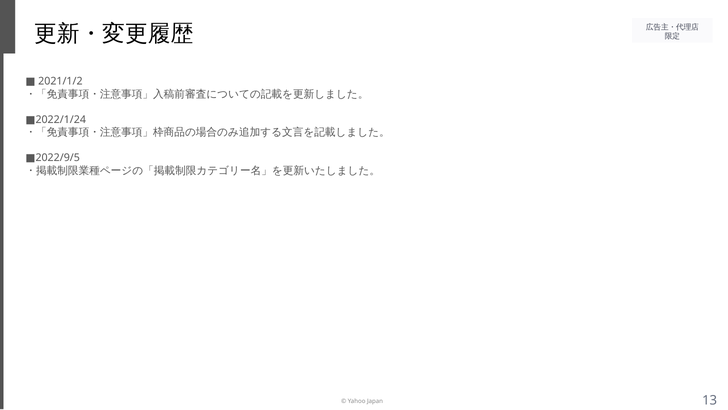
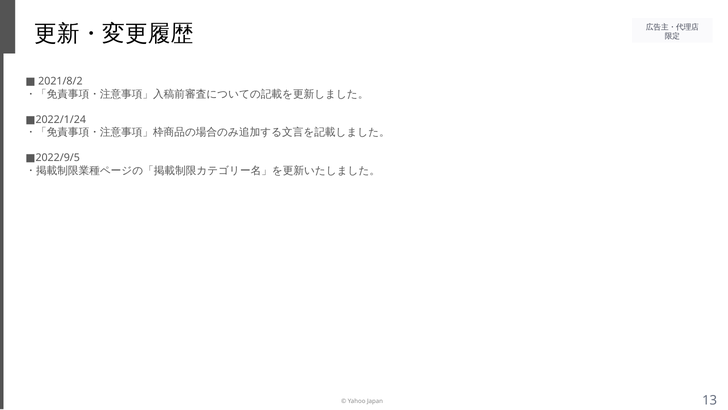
2021/1/2: 2021/1/2 -> 2021/8/2
